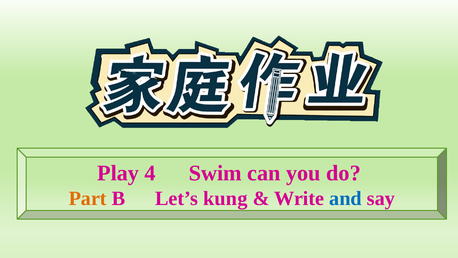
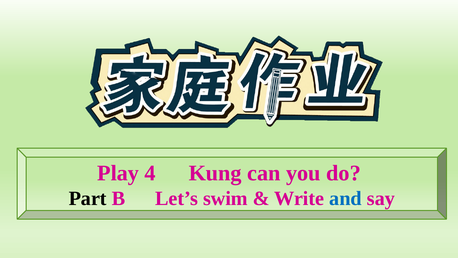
Swim: Swim -> Kung
Part colour: orange -> black
kung: kung -> swim
